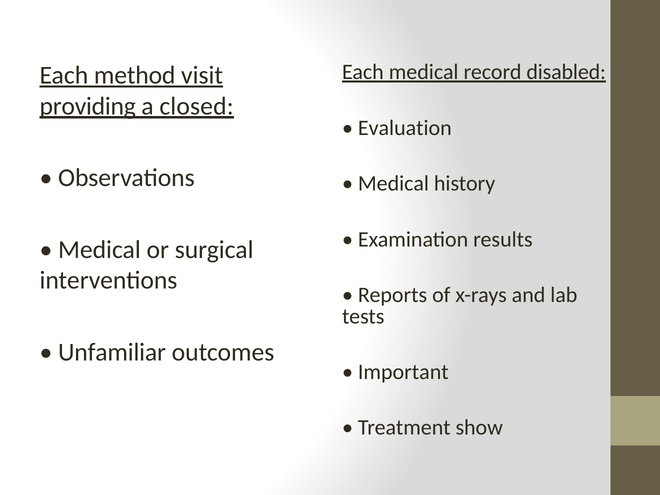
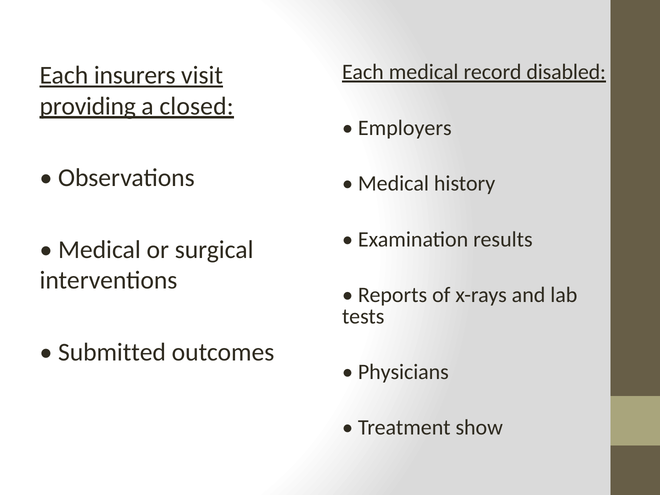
method: method -> insurers
Evaluation: Evaluation -> Employers
Unfamiliar: Unfamiliar -> Submitted
Important: Important -> Physicians
